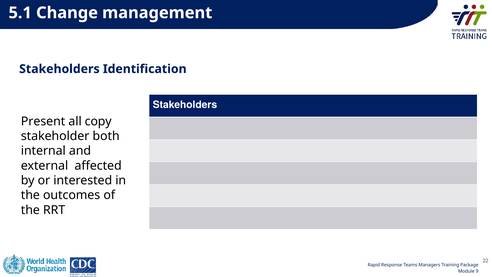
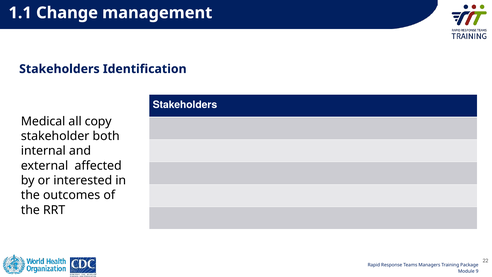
5.1: 5.1 -> 1.1
Present: Present -> Medical
